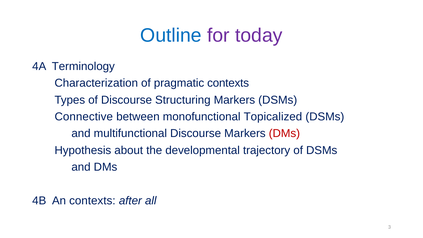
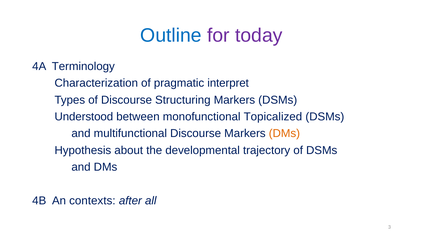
pragmatic contexts: contexts -> interpret
Connective: Connective -> Understood
DMs at (284, 133) colour: red -> orange
